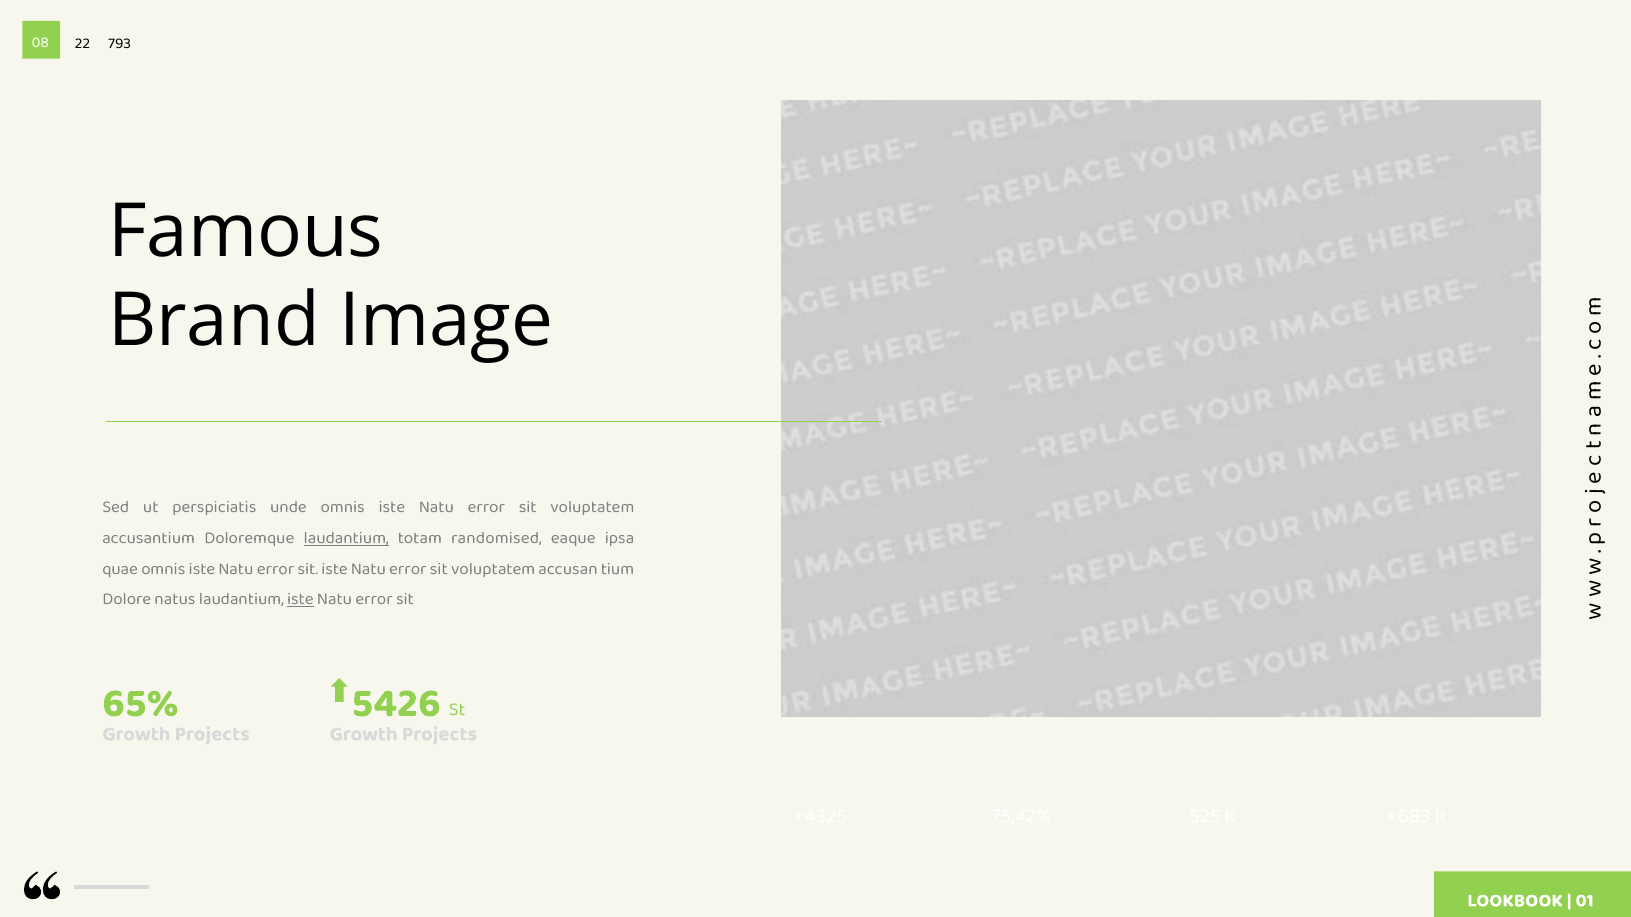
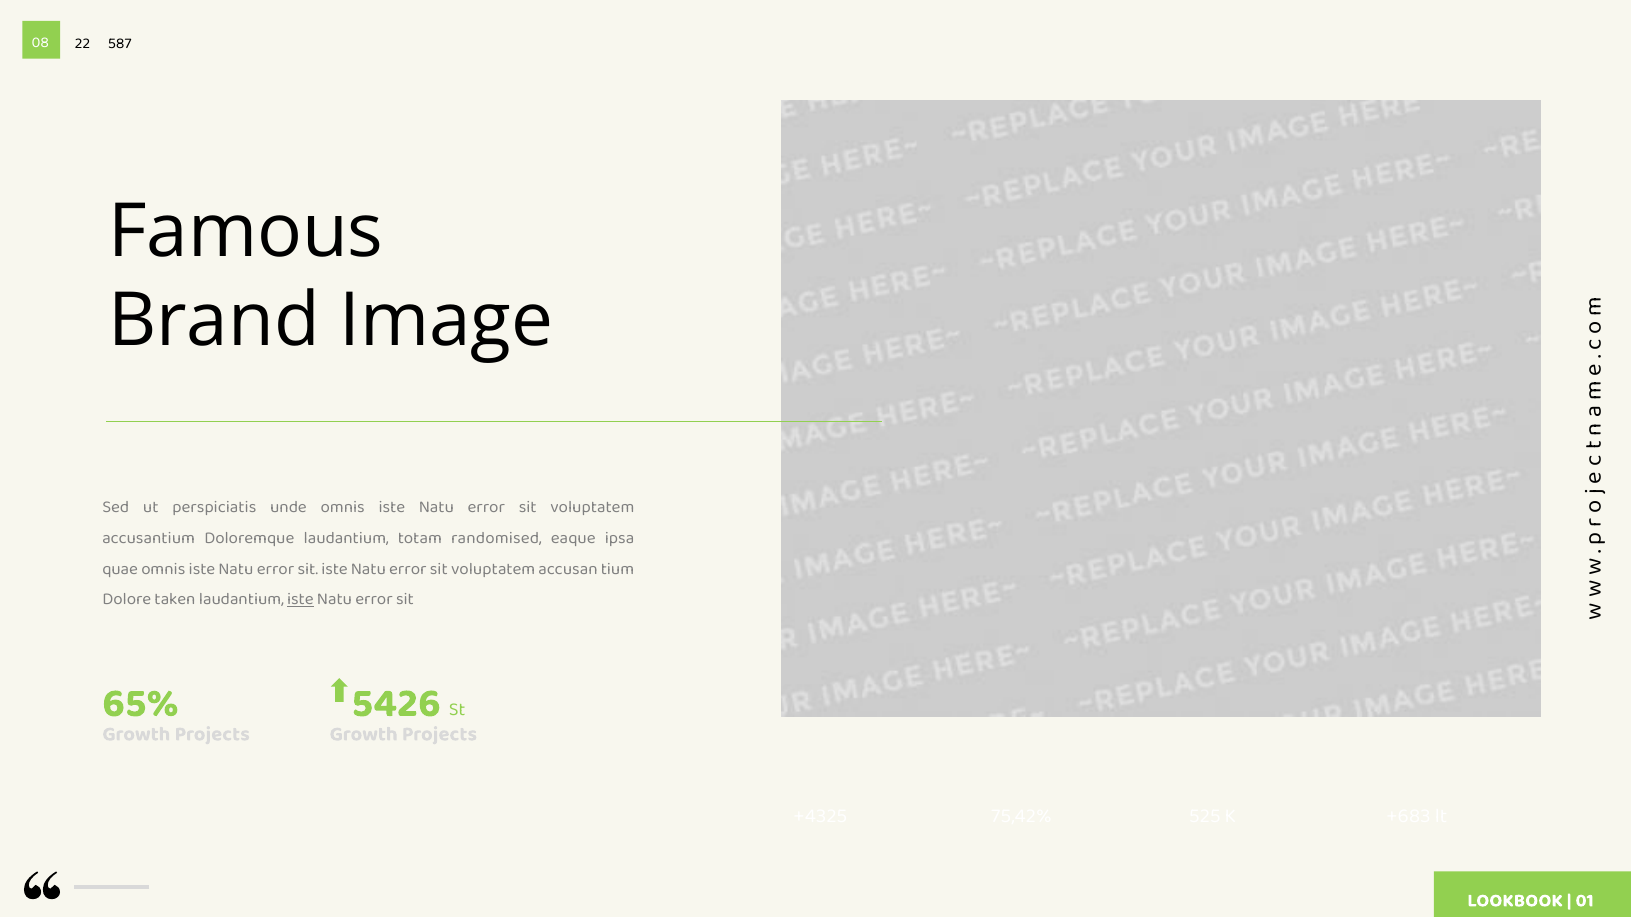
793: 793 -> 587
laudantium at (346, 538) underline: present -> none
natus: natus -> taken
